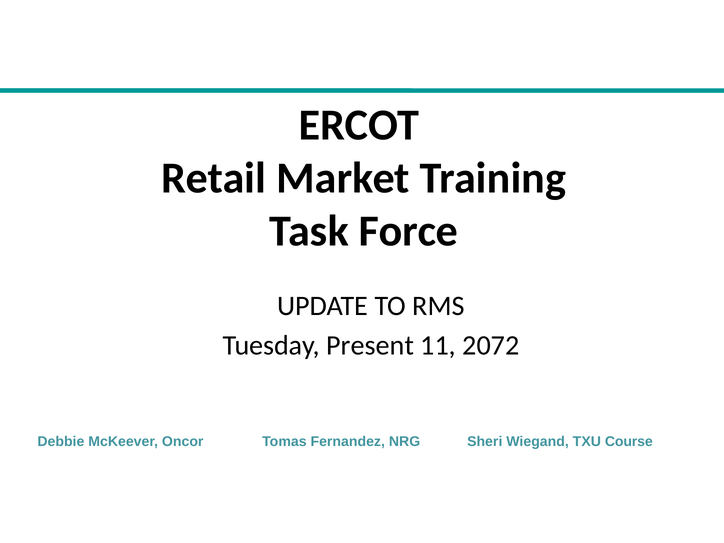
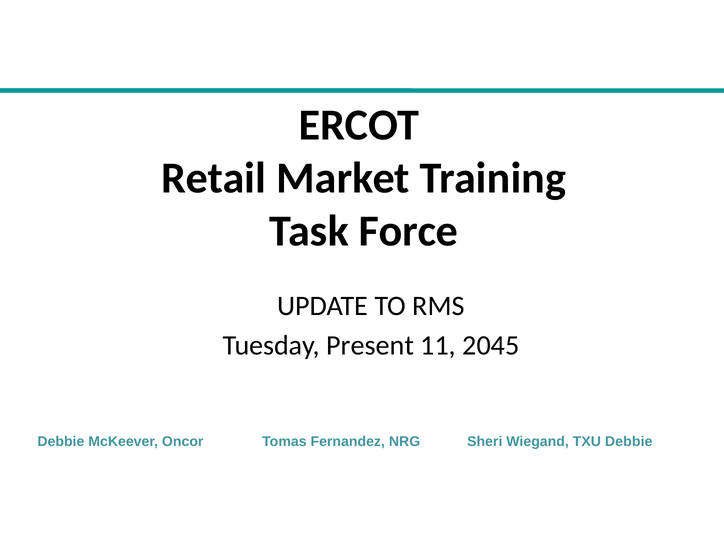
2072: 2072 -> 2045
TXU Course: Course -> Debbie
